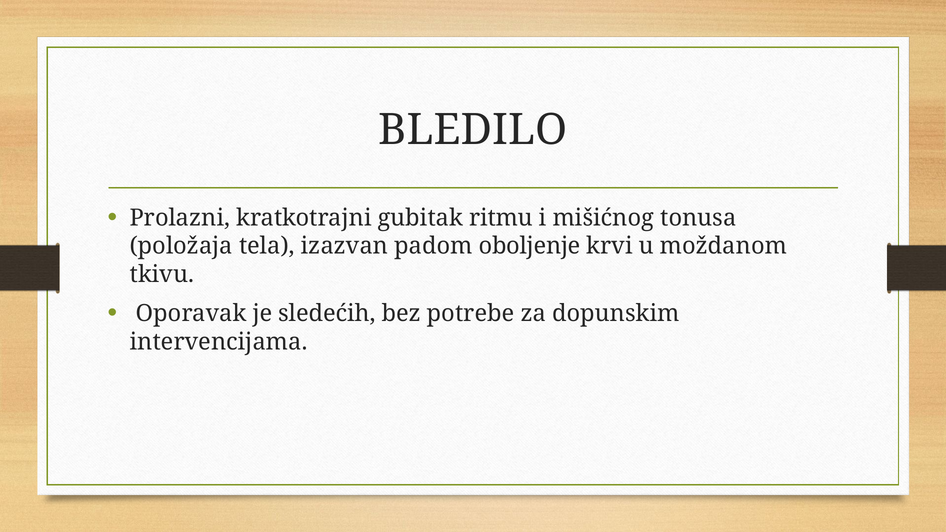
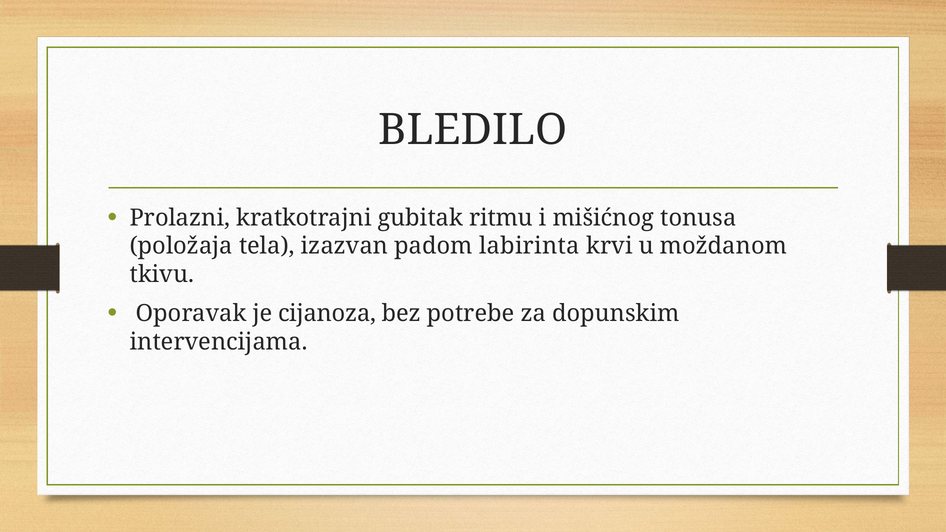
oboljenje: oboljenje -> labirinta
sledećih: sledećih -> cijanoza
